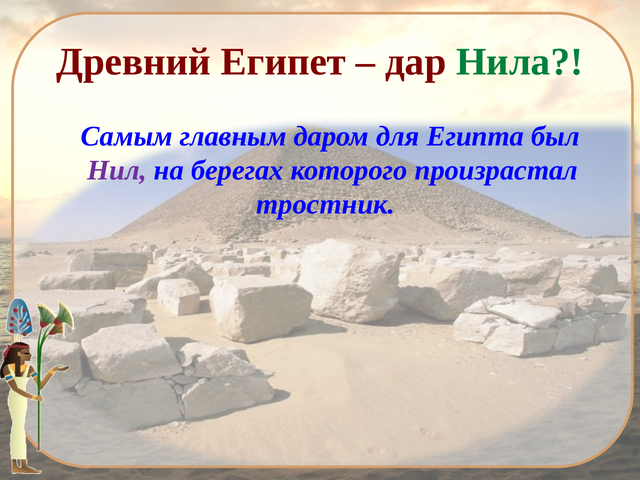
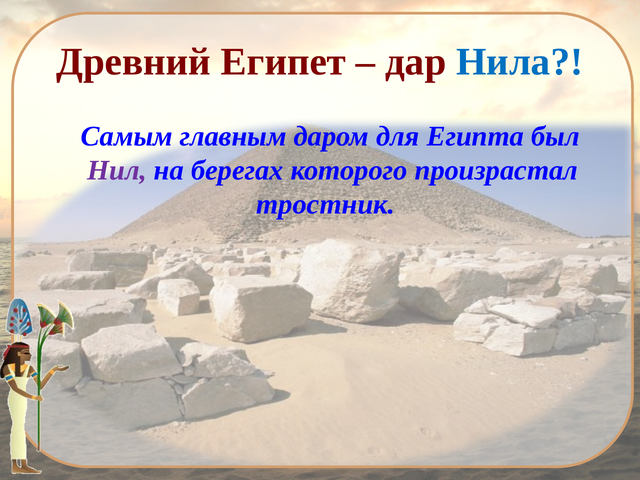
Нила colour: green -> blue
